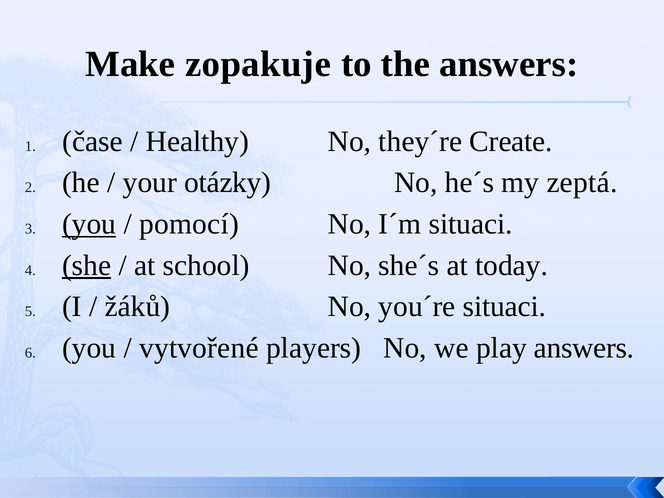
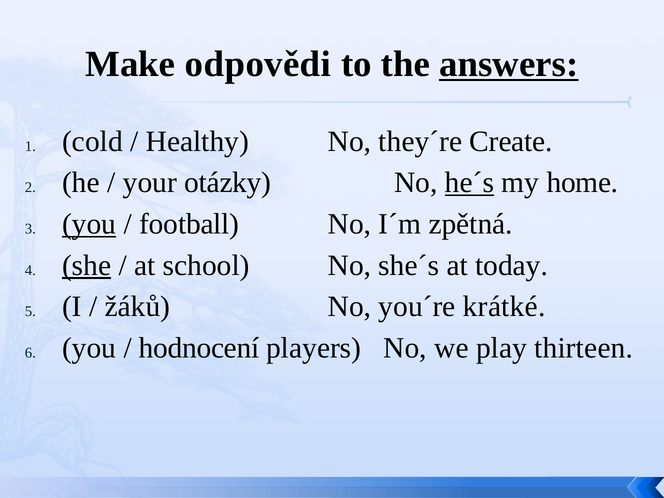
zopakuje: zopakuje -> odpovědi
answers at (509, 64) underline: none -> present
čase: čase -> cold
he´s underline: none -> present
zeptá: zeptá -> home
pomocí: pomocí -> football
I´m situaci: situaci -> zpětná
you´re situaci: situaci -> krátké
vytvořené: vytvořené -> hodnocení
play answers: answers -> thirteen
